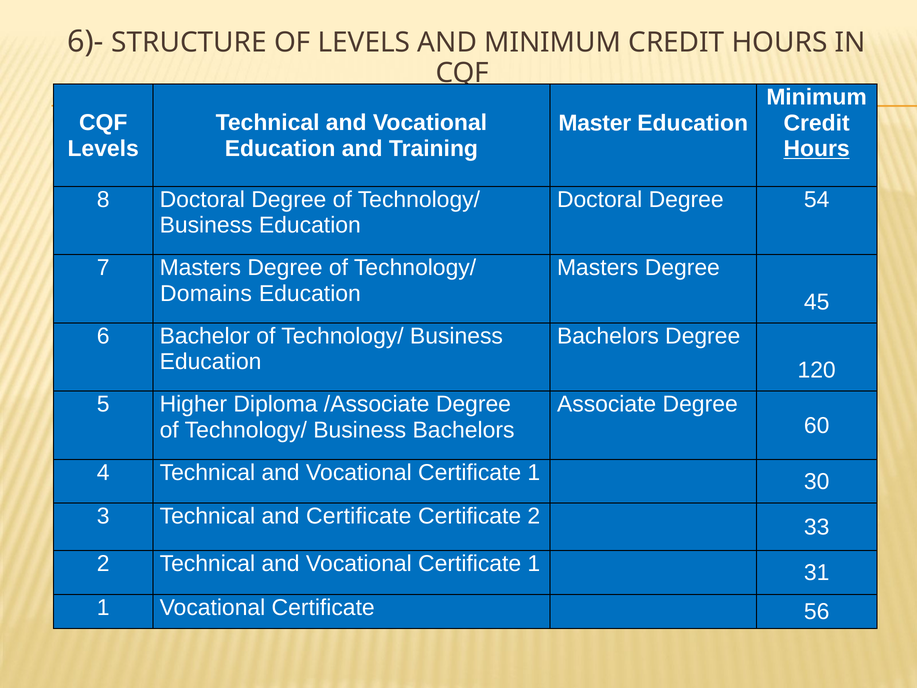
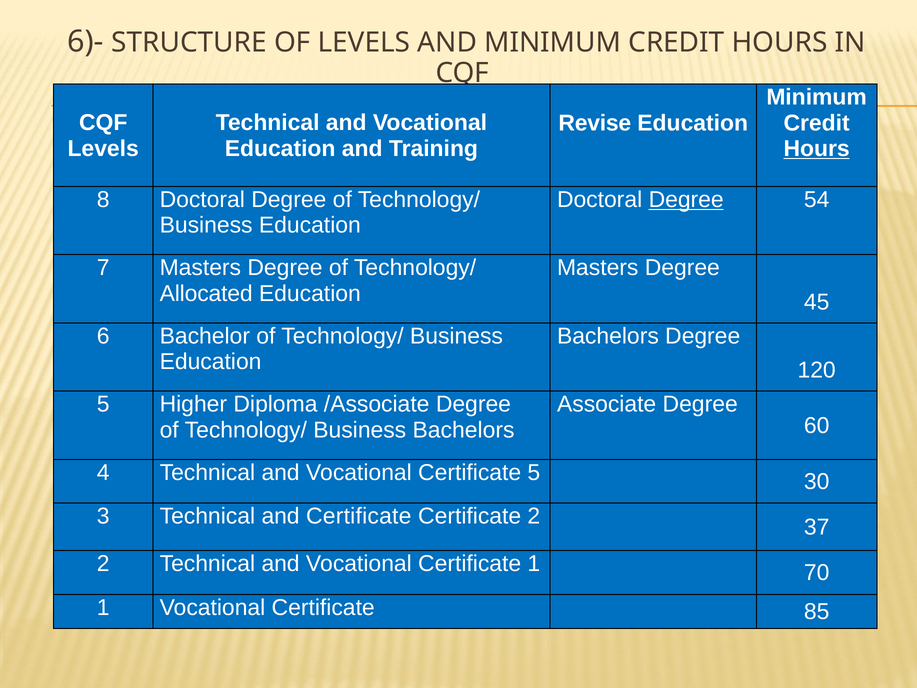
Master: Master -> Revise
Degree at (686, 200) underline: none -> present
Domains: Domains -> Allocated
1 at (534, 472): 1 -> 5
33: 33 -> 37
31: 31 -> 70
56: 56 -> 85
